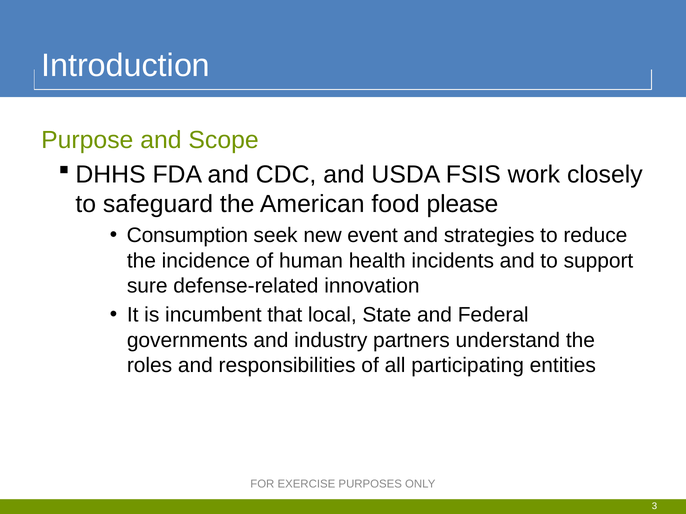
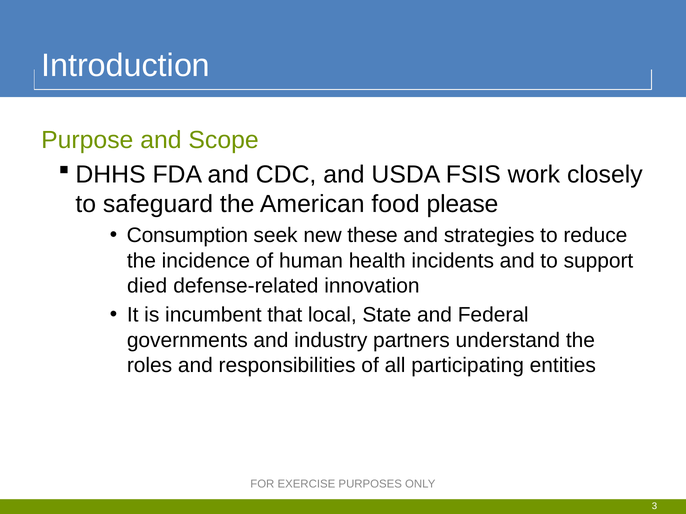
event: event -> these
sure: sure -> died
